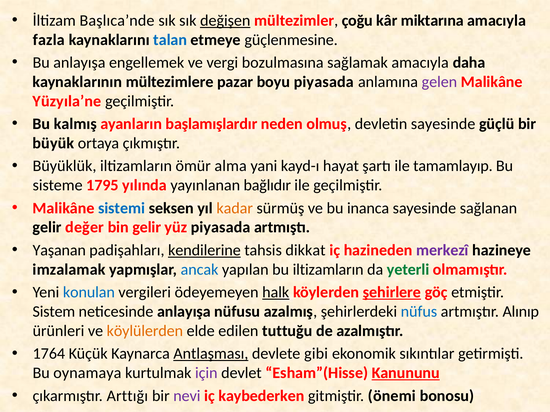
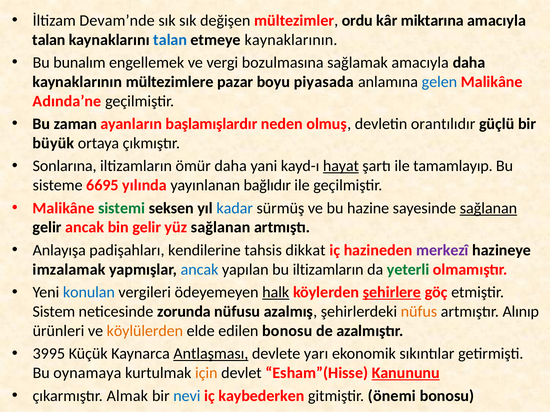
Başlıca’nde: Başlıca’nde -> Devam’nde
değişen underline: present -> none
çoğu: çoğu -> ordu
fazla at (49, 40): fazla -> talan
etmeye güçlenmesine: güçlenmesine -> kaynaklarının
Bu anlayışa: anlayışa -> bunalım
gelen colour: purple -> blue
Yüzyıla’ne: Yüzyıla’ne -> Adında’ne
kalmış: kalmış -> zaman
devletin sayesinde: sayesinde -> orantılıdır
Büyüklük: Büyüklük -> Sonlarına
ömür alma: alma -> daha
hayat underline: none -> present
1795: 1795 -> 6695
sistemi colour: blue -> green
kadar colour: orange -> blue
inanca: inanca -> hazine
sağlanan at (488, 208) underline: none -> present
gelir değer: değer -> ancak
yüz piyasada: piyasada -> sağlanan
Yaşanan: Yaşanan -> Anlayışa
kendilerine underline: present -> none
neticesinde anlayışa: anlayışa -> zorunda
nüfus colour: blue -> orange
edilen tuttuğu: tuttuğu -> bonosu
1764: 1764 -> 3995
gibi: gibi -> yarı
için colour: purple -> orange
Arttığı: Arttığı -> Almak
nevi colour: purple -> blue
